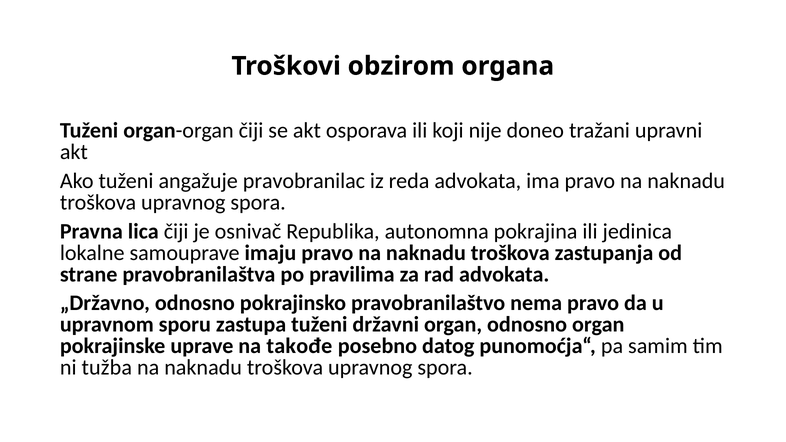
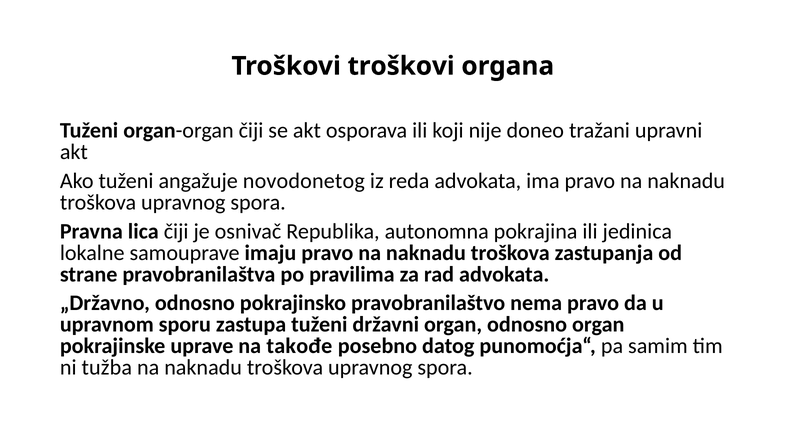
Troškovi obzirom: obzirom -> troškovi
pravobranilac: pravobranilac -> novodonetog
